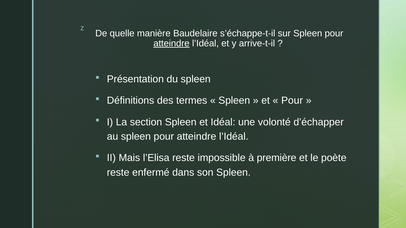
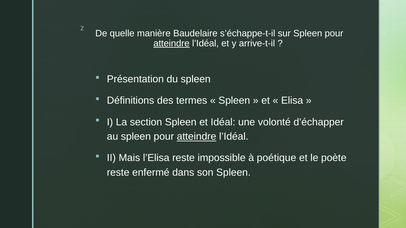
Pour at (292, 101): Pour -> Elisa
atteindre at (197, 137) underline: none -> present
première: première -> poétique
